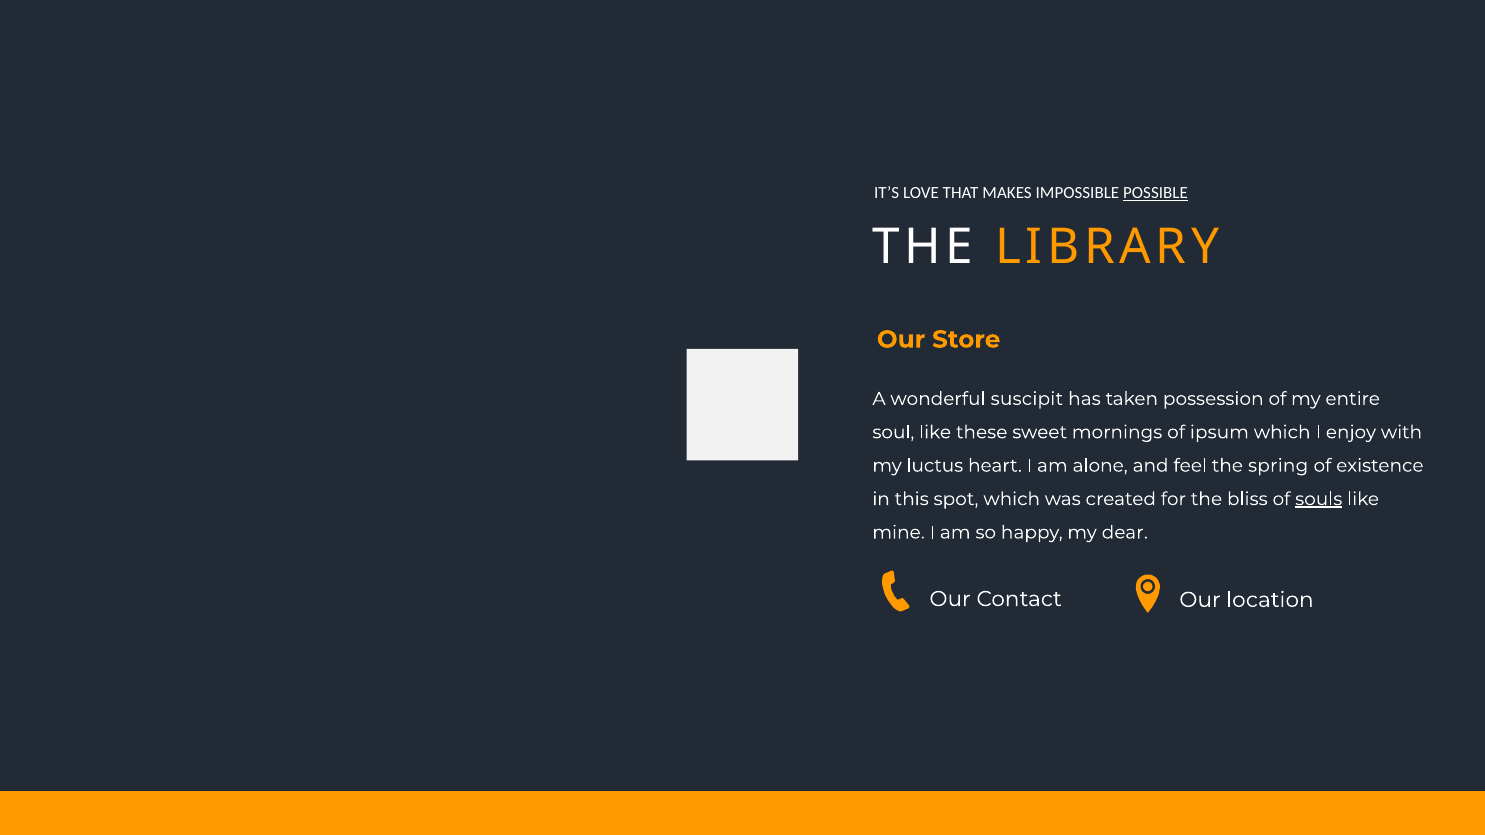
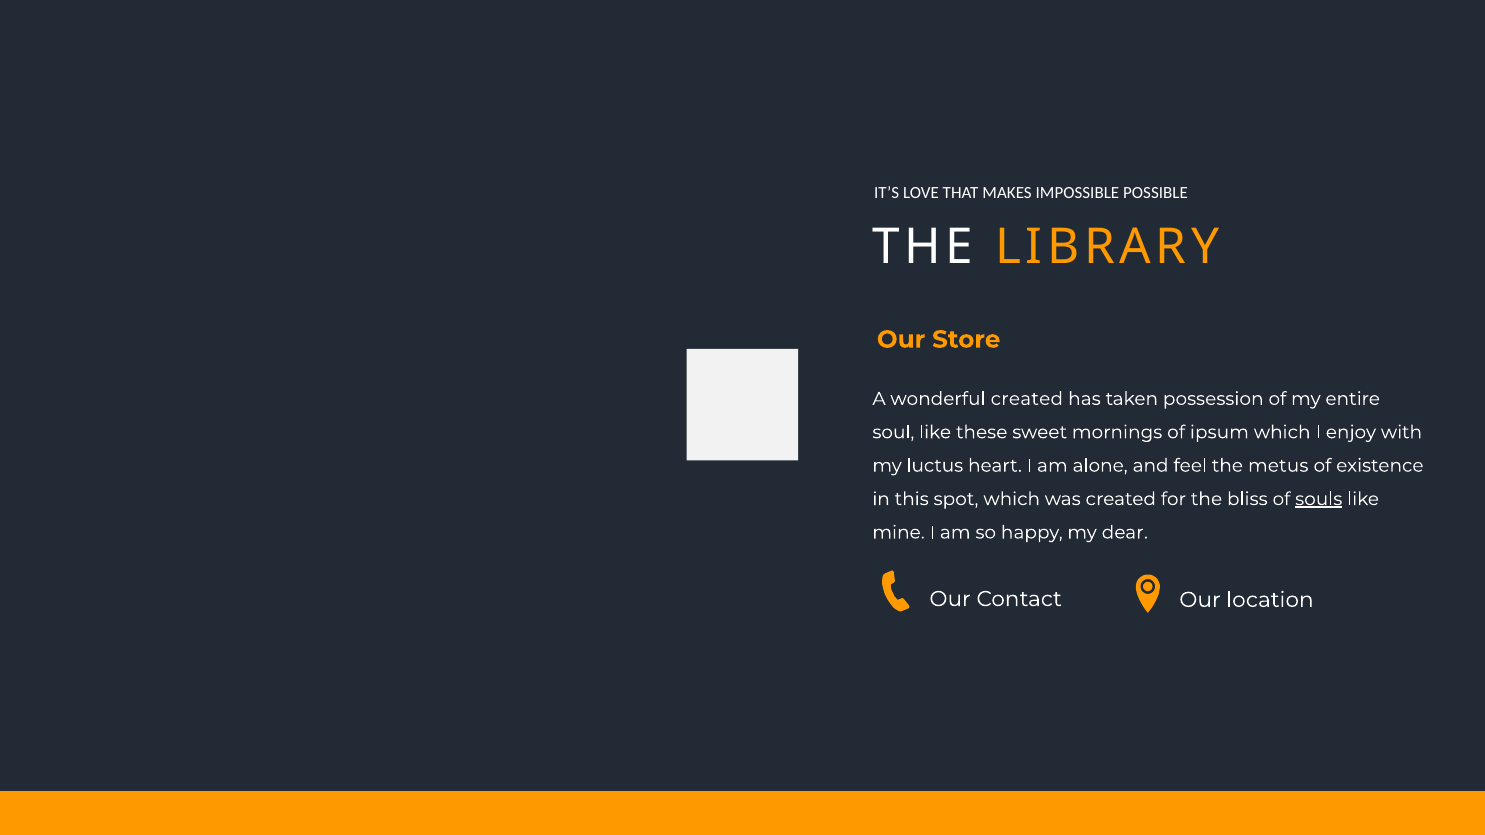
POSSIBLE underline: present -> none
wonderful suscipit: suscipit -> created
spring: spring -> metus
